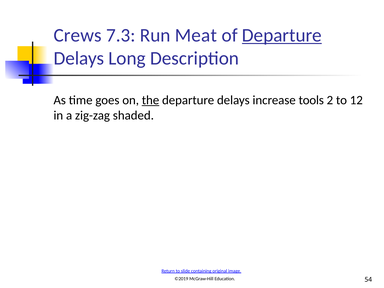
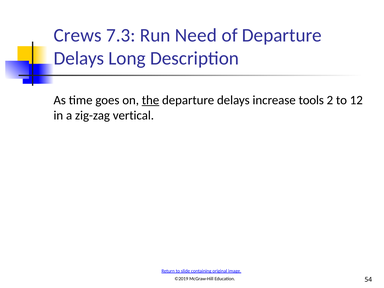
Meat: Meat -> Need
Departure at (282, 35) underline: present -> none
shaded: shaded -> vertical
